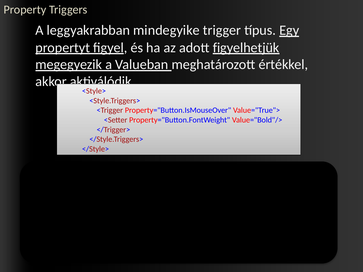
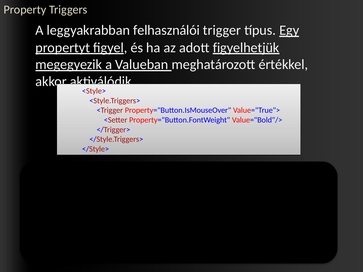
mindegyike: mindegyike -> felhasználói
